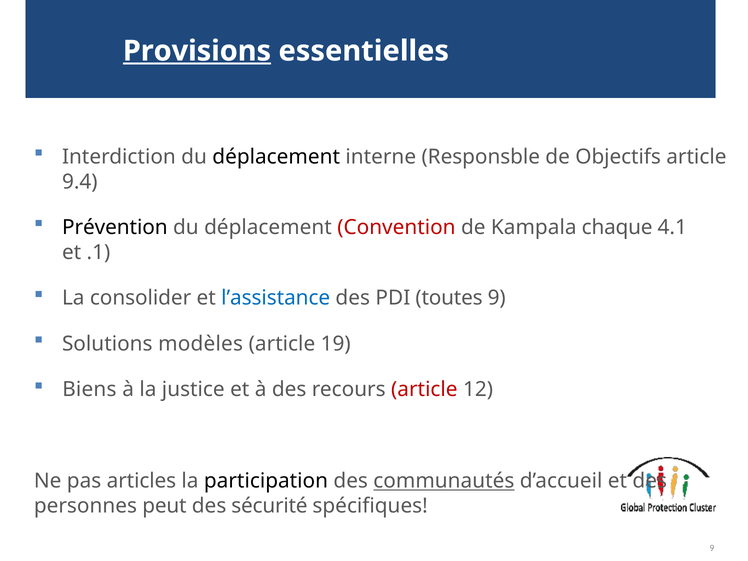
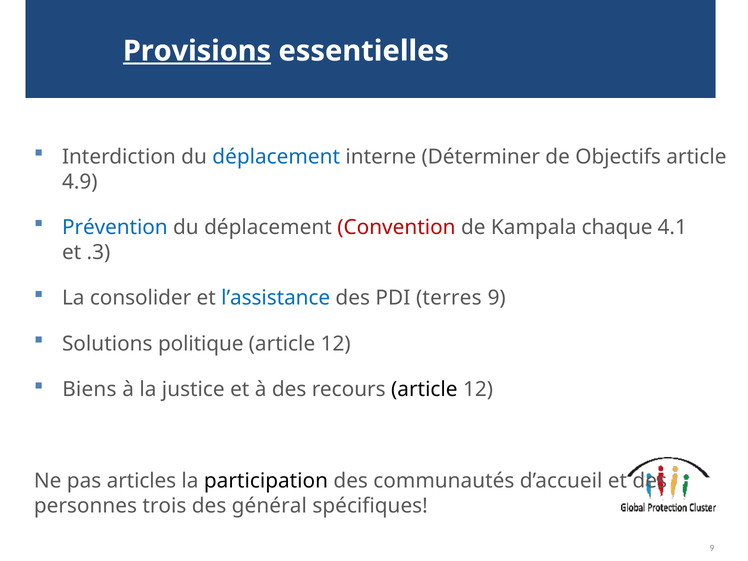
déplacement at (276, 157) colour: black -> blue
Responsble: Responsble -> Déterminer
9.4: 9.4 -> 4.9
Prévention colour: black -> blue
.1: .1 -> .3
toutes: toutes -> terres
modèles: modèles -> politique
19 at (336, 344): 19 -> 12
article at (424, 390) colour: red -> black
communautés underline: present -> none
peut: peut -> trois
sécurité: sécurité -> général
